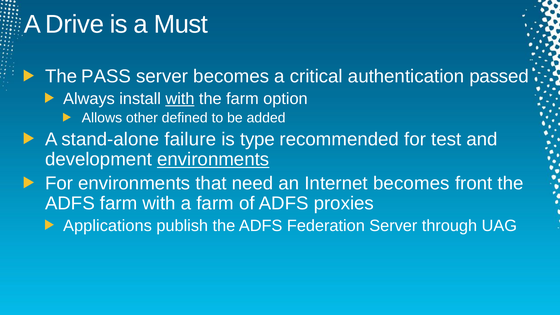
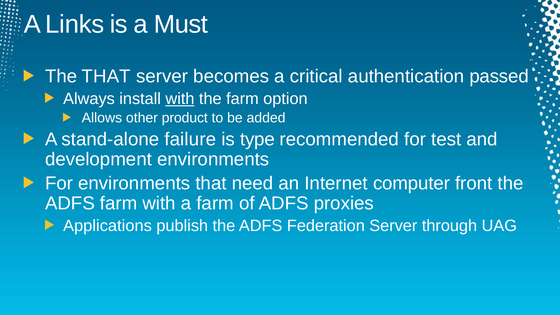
Drive: Drive -> Links
The PASS: PASS -> THAT
defined: defined -> product
environments at (213, 159) underline: present -> none
Internet becomes: becomes -> computer
